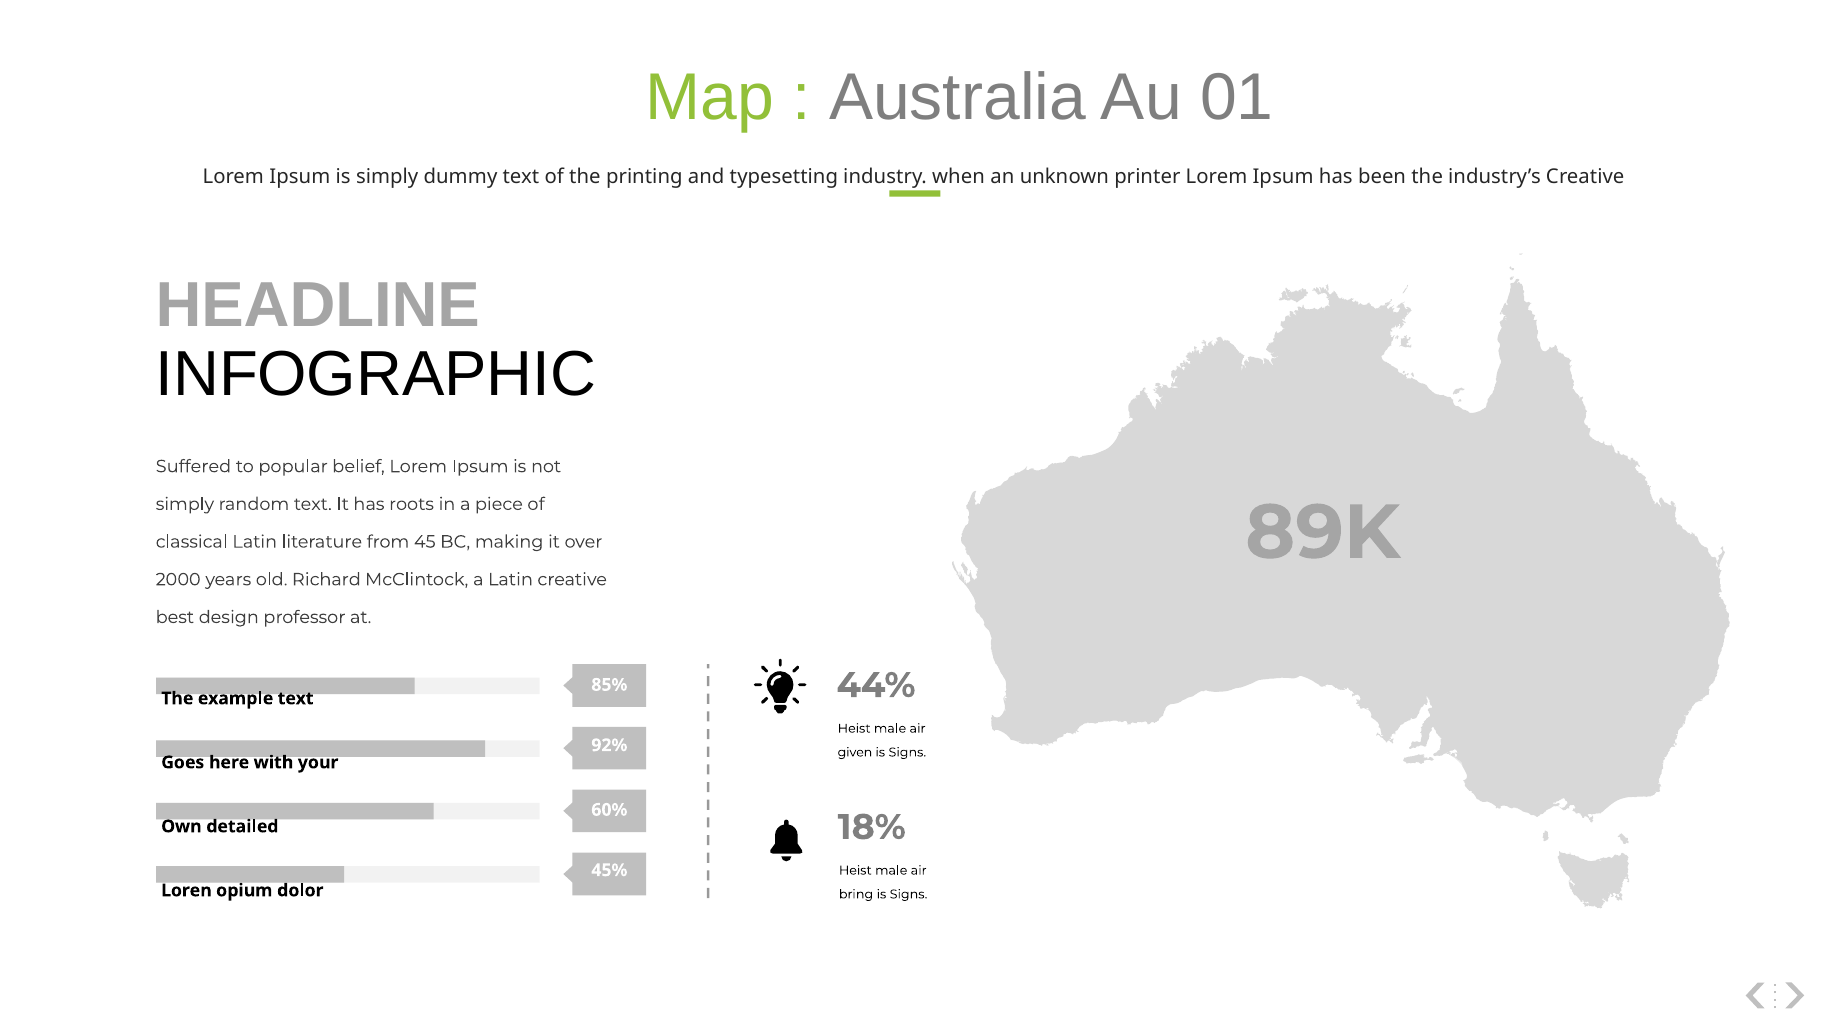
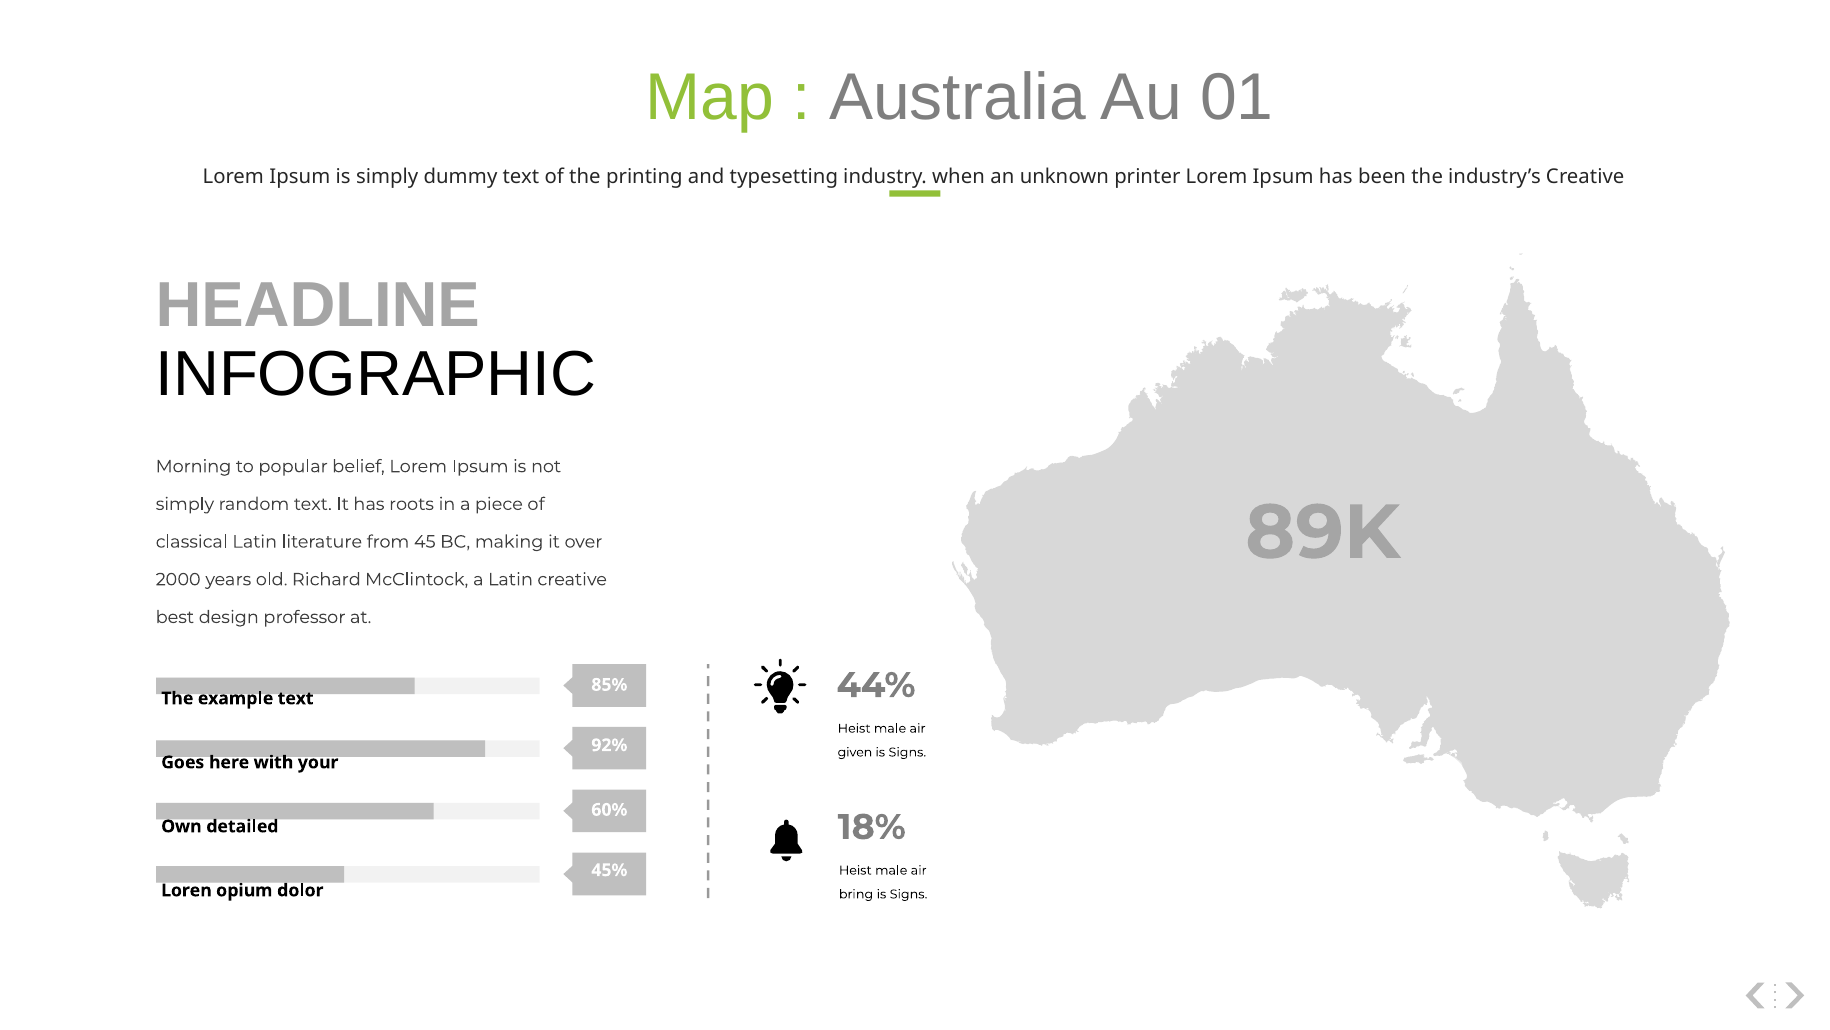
Suffered: Suffered -> Morning
